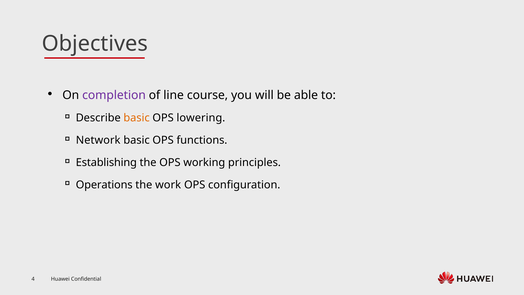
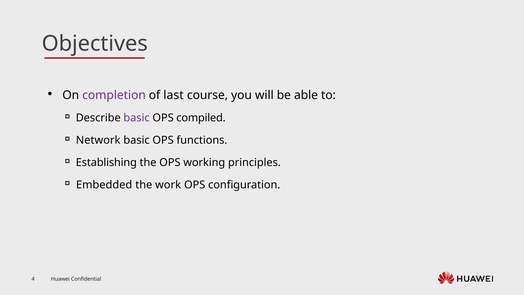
line: line -> last
basic at (137, 118) colour: orange -> purple
lowering: lowering -> compiled
Operations: Operations -> Embedded
